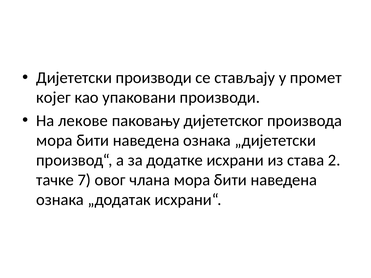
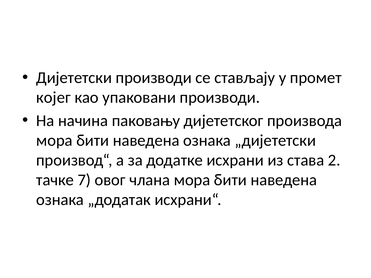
лекове: лекове -> начина
